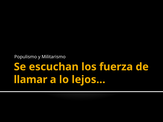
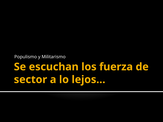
llamar: llamar -> sector
